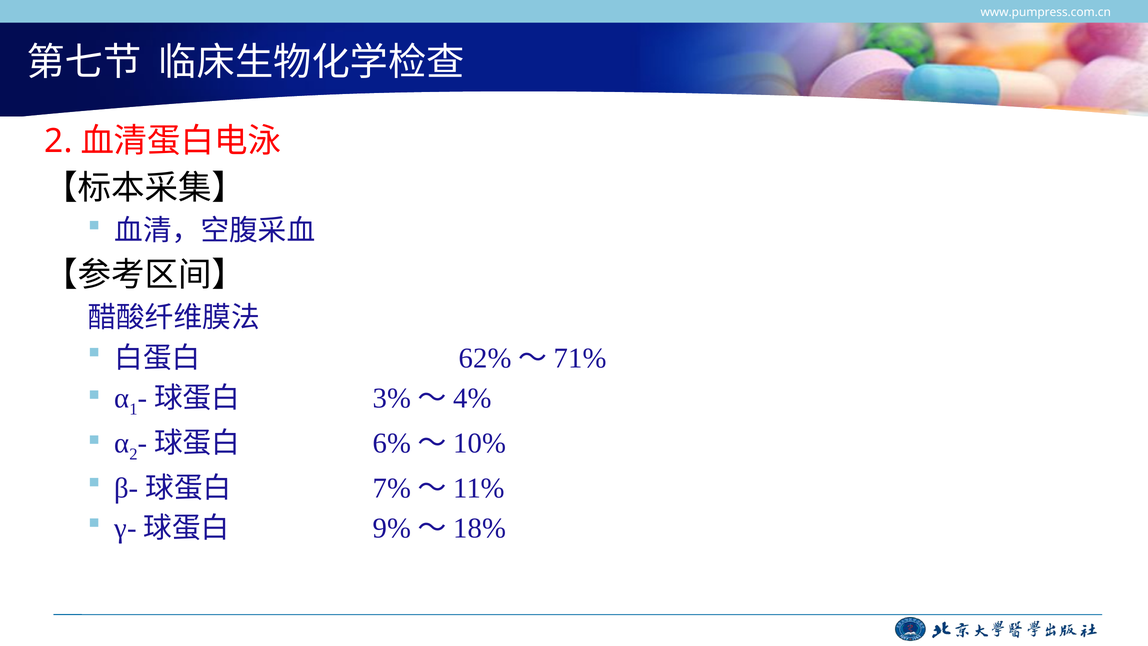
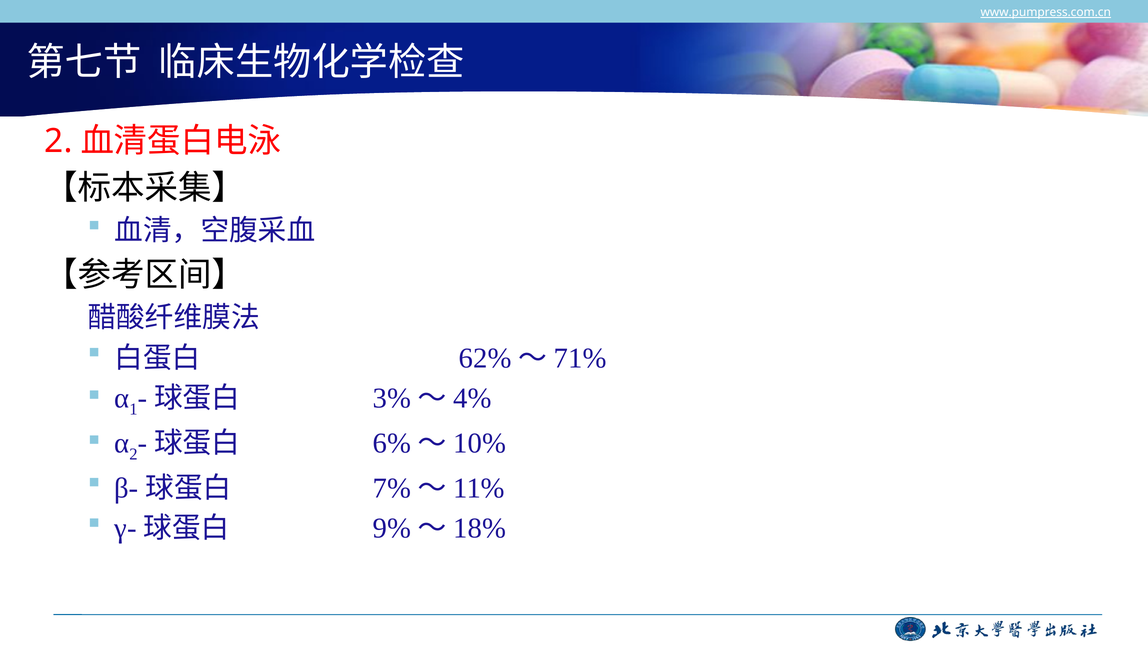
www.pumpress.com.cn underline: none -> present
